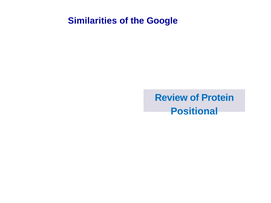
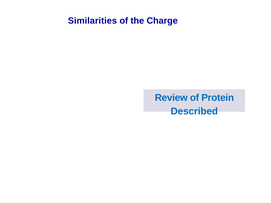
Google: Google -> Charge
Positional: Positional -> Described
